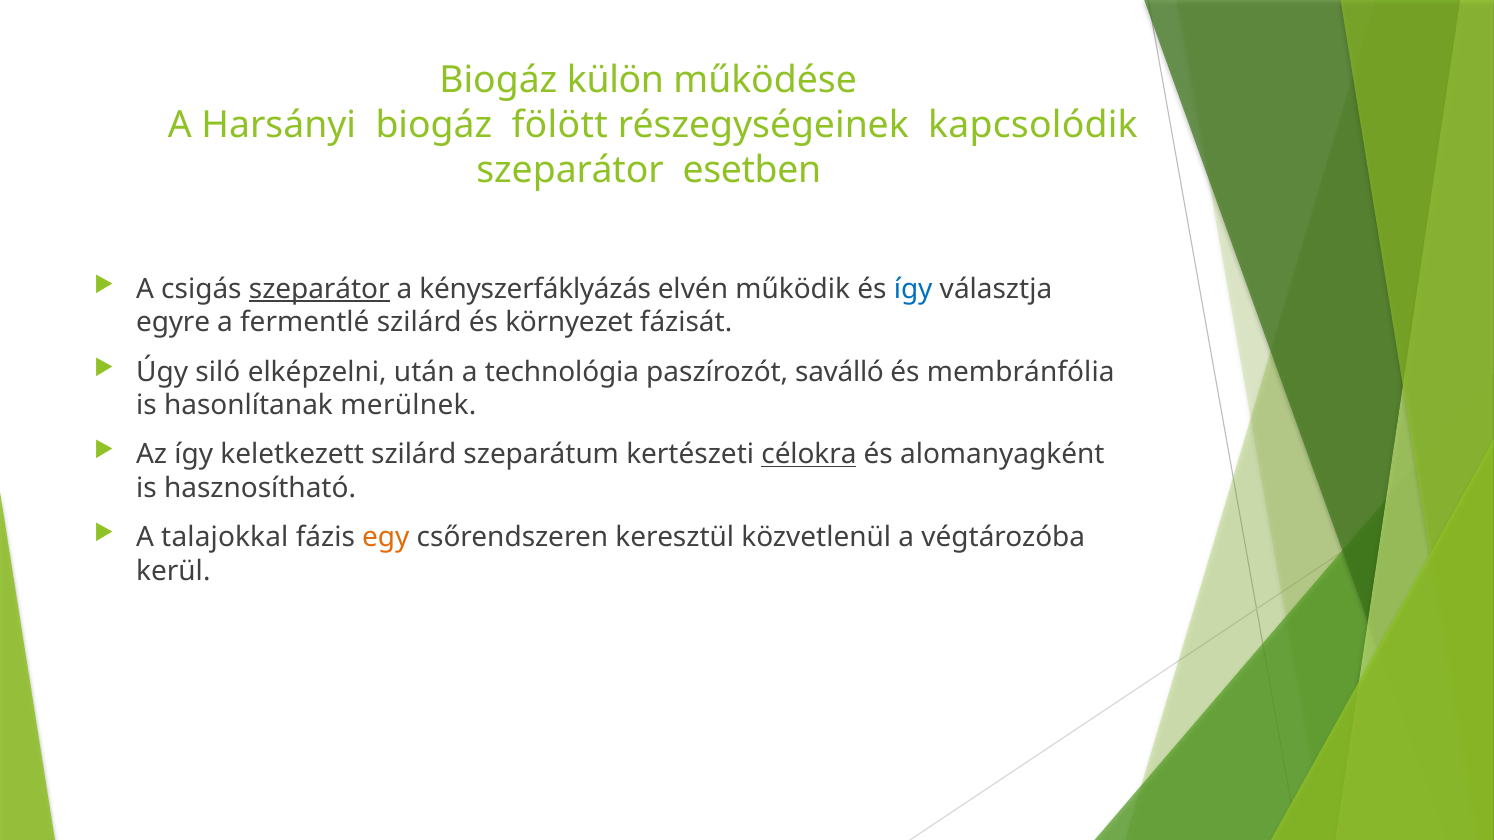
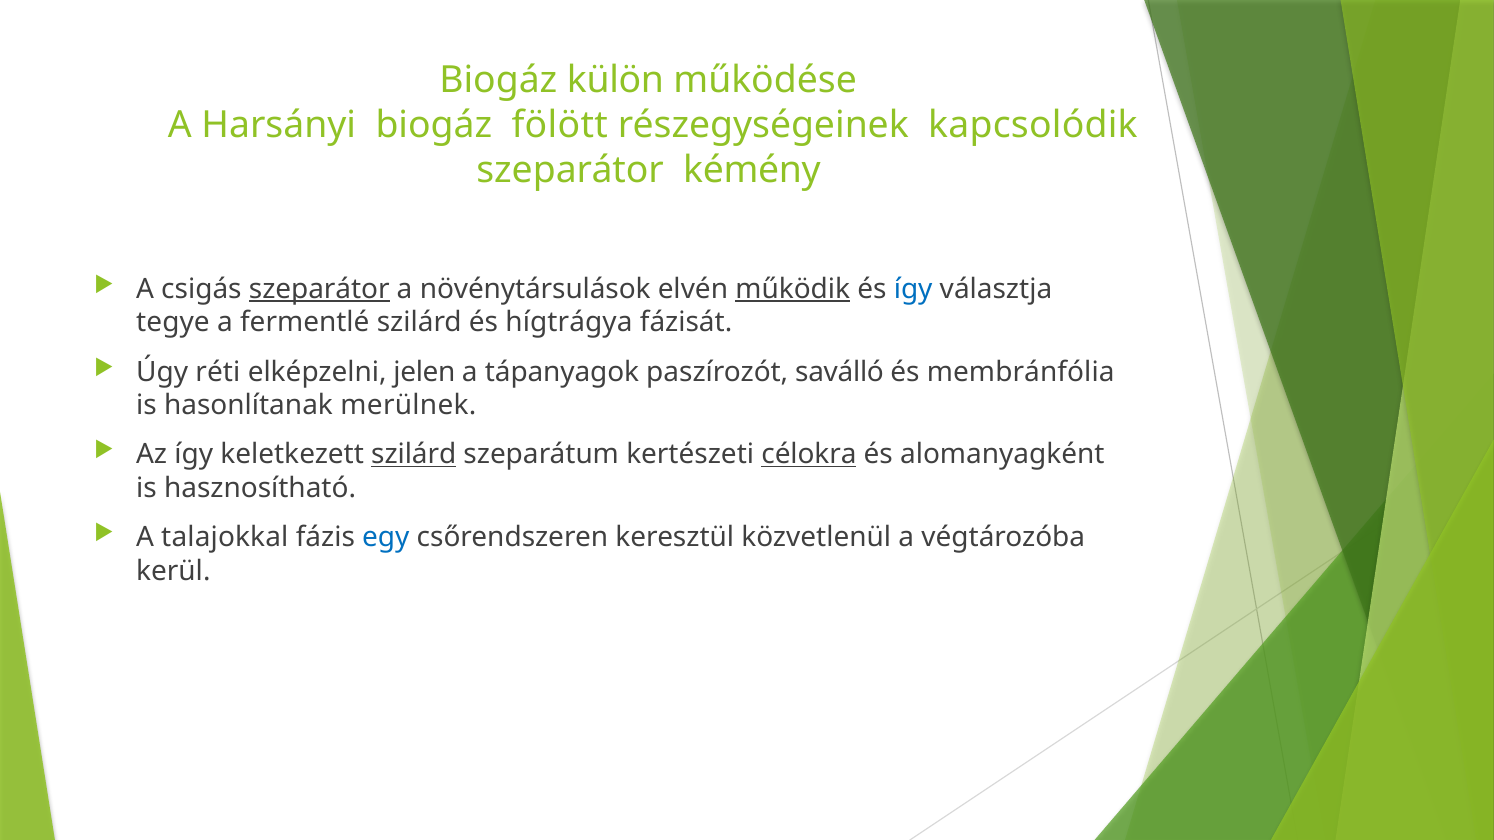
esetben: esetben -> kémény
kényszerfáklyázás: kényszerfáklyázás -> növénytársulások
működik underline: none -> present
egyre: egyre -> tegye
környezet: környezet -> hígtrágya
siló: siló -> réti
után: után -> jelen
technológia: technológia -> tápanyagok
szilárd at (414, 455) underline: none -> present
egy colour: orange -> blue
